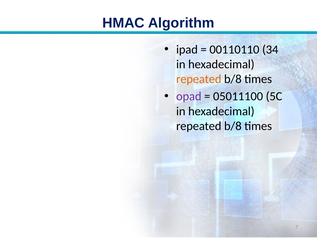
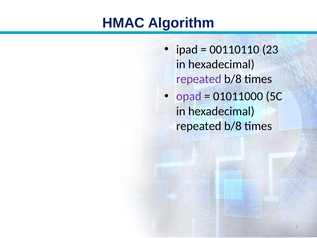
34: 34 -> 23
repeated at (199, 79) colour: orange -> purple
05011100: 05011100 -> 01011000
